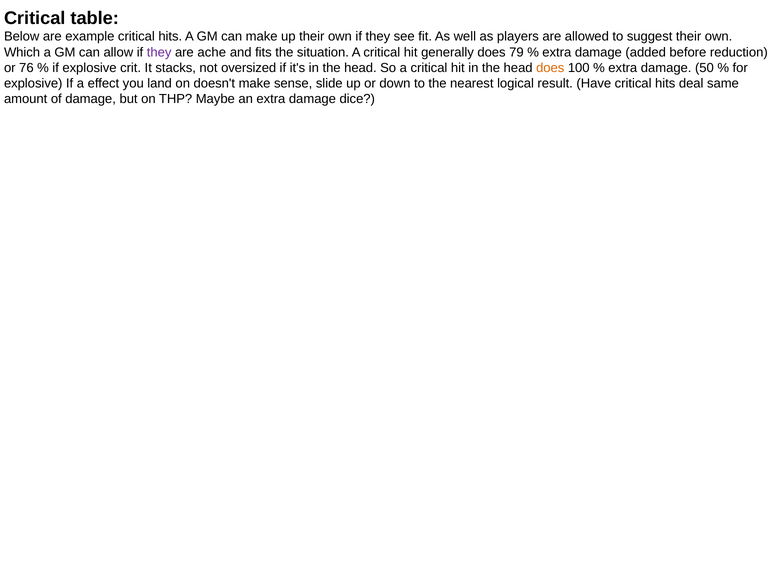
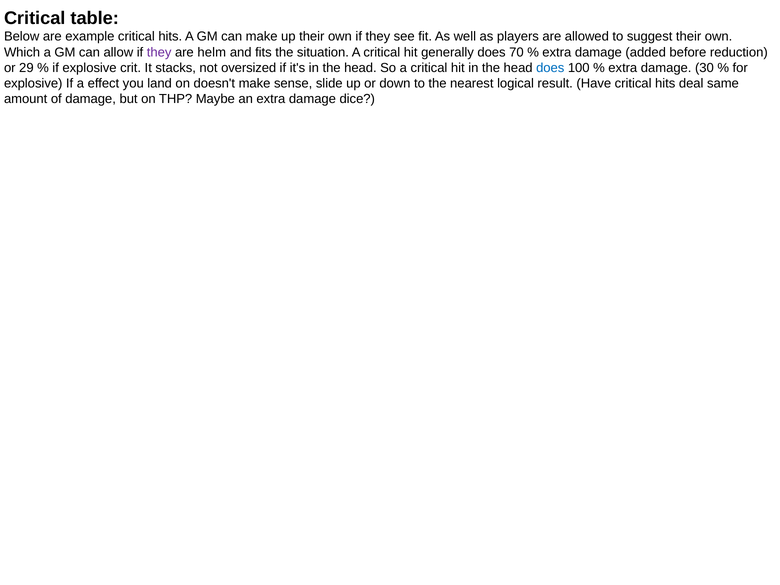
ache: ache -> helm
79: 79 -> 70
76: 76 -> 29
does at (550, 68) colour: orange -> blue
50: 50 -> 30
